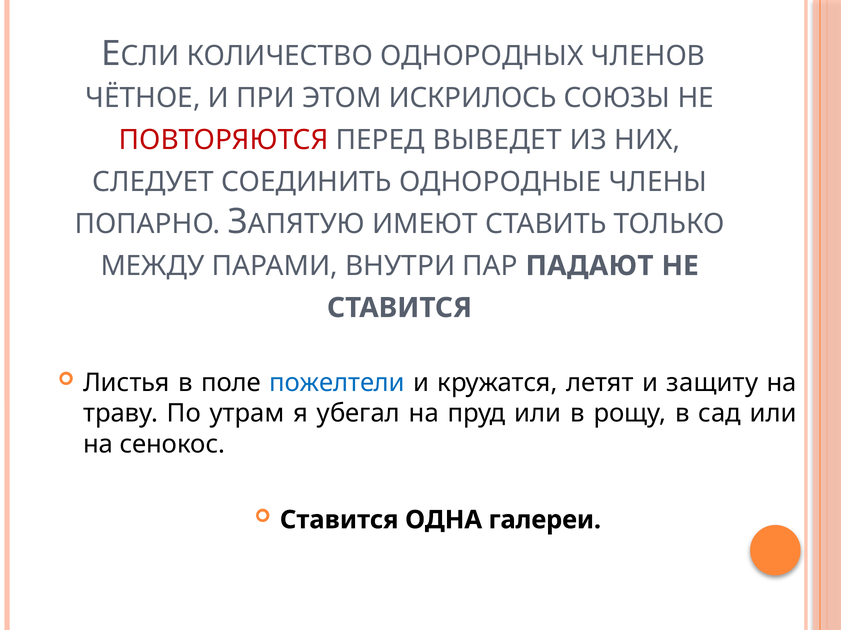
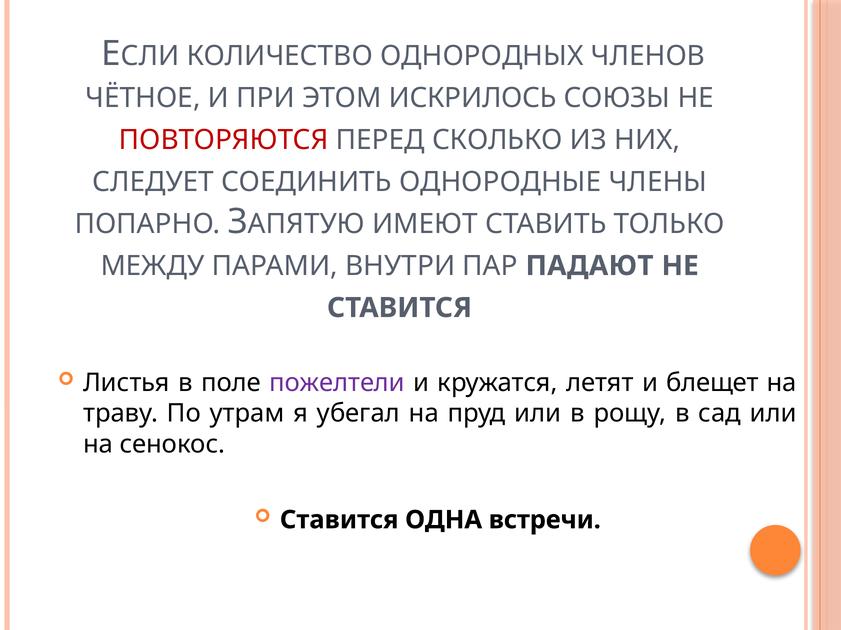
ВЫВЕДЕТ: ВЫВЕДЕТ -> СКОЛЬКО
пожелтели colour: blue -> purple
защиту: защиту -> блещет
галереи: галереи -> встречи
